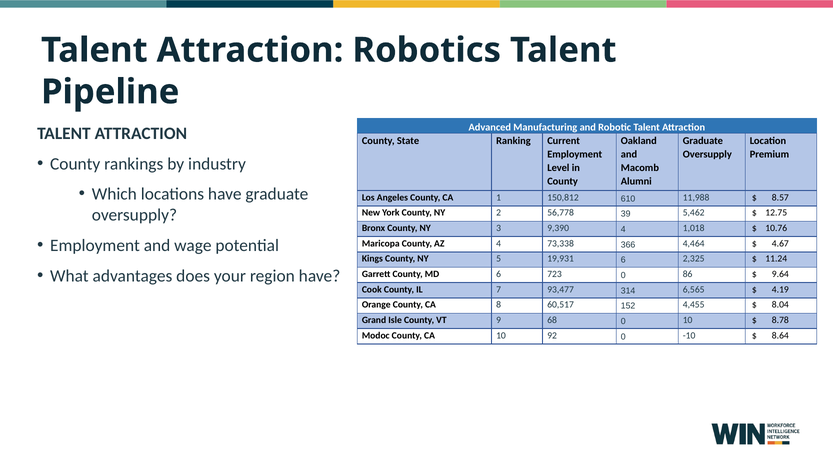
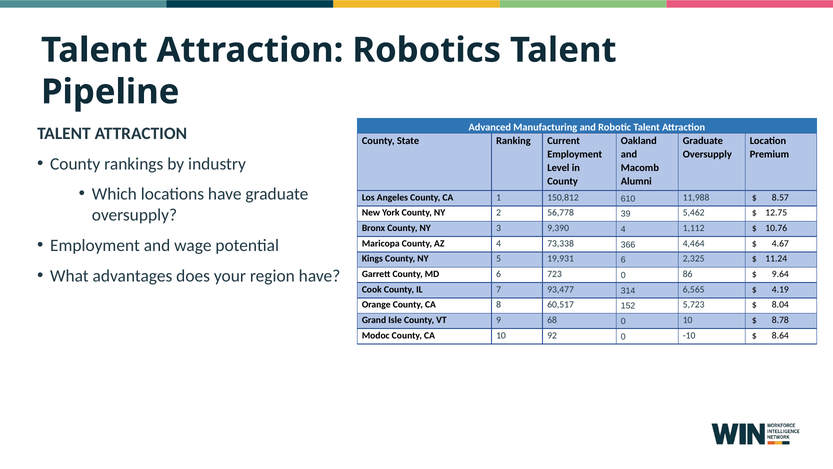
1,018: 1,018 -> 1,112
4,455: 4,455 -> 5,723
